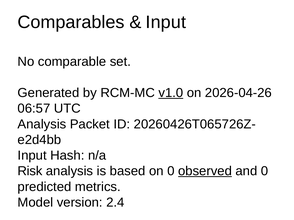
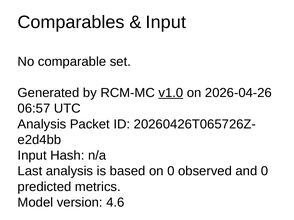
Risk: Risk -> Last
observed underline: present -> none
2.4: 2.4 -> 4.6
